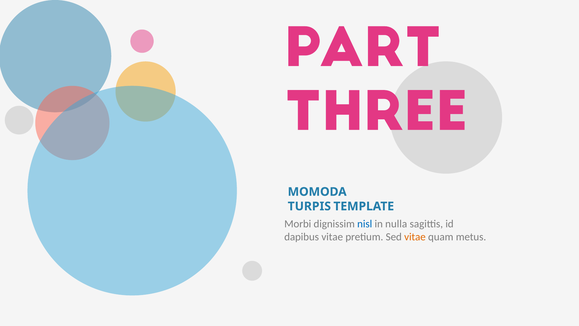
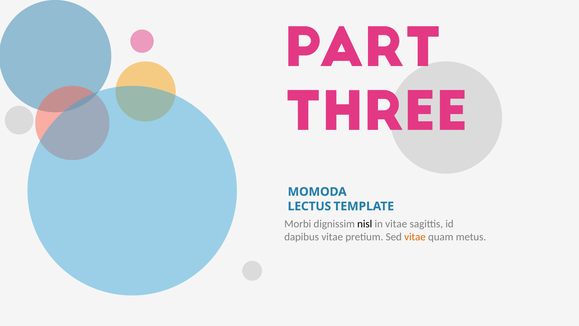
TURPIS: TURPIS -> LECTUS
nisl colour: blue -> black
in nulla: nulla -> vitae
